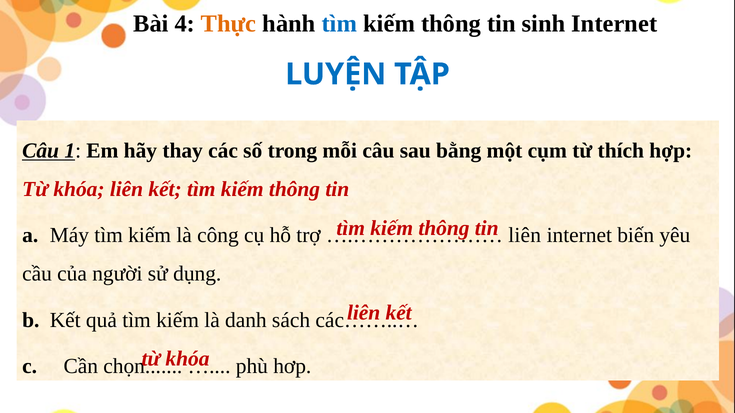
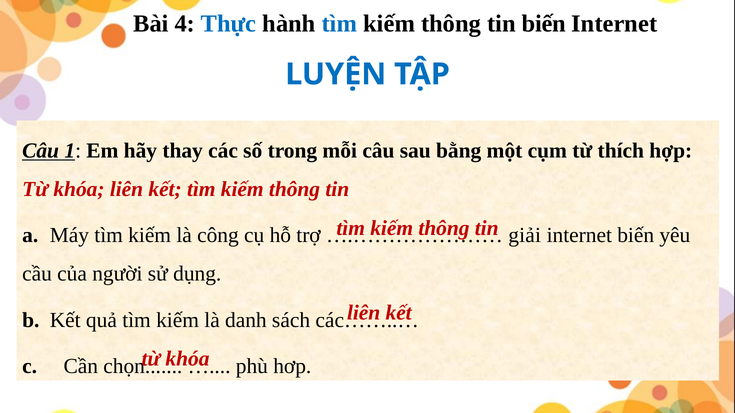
Thực colour: orange -> blue
tin sinh: sinh -> biến
liên at (525, 236): liên -> giải
